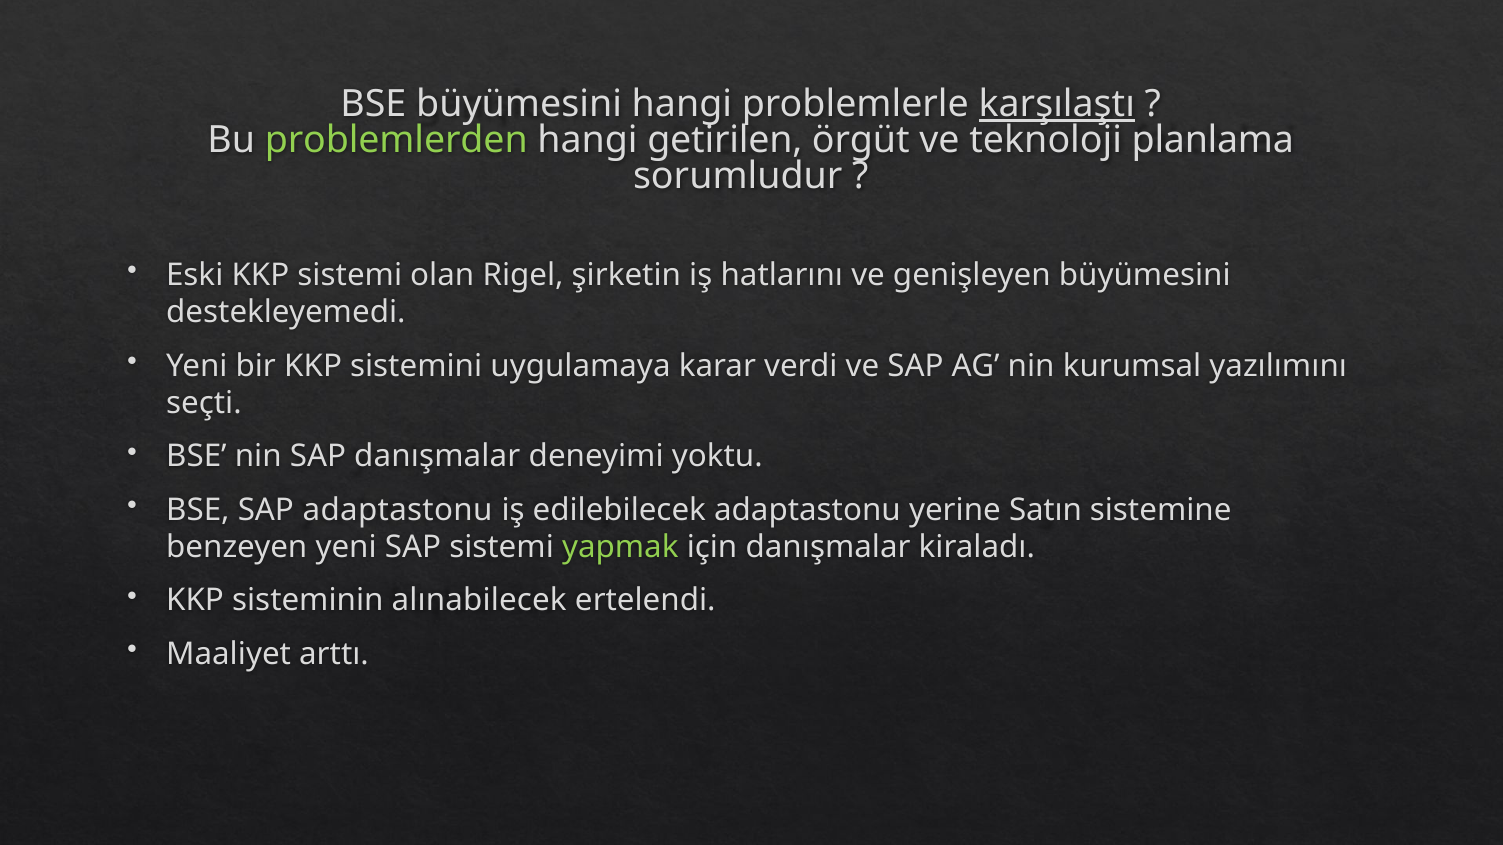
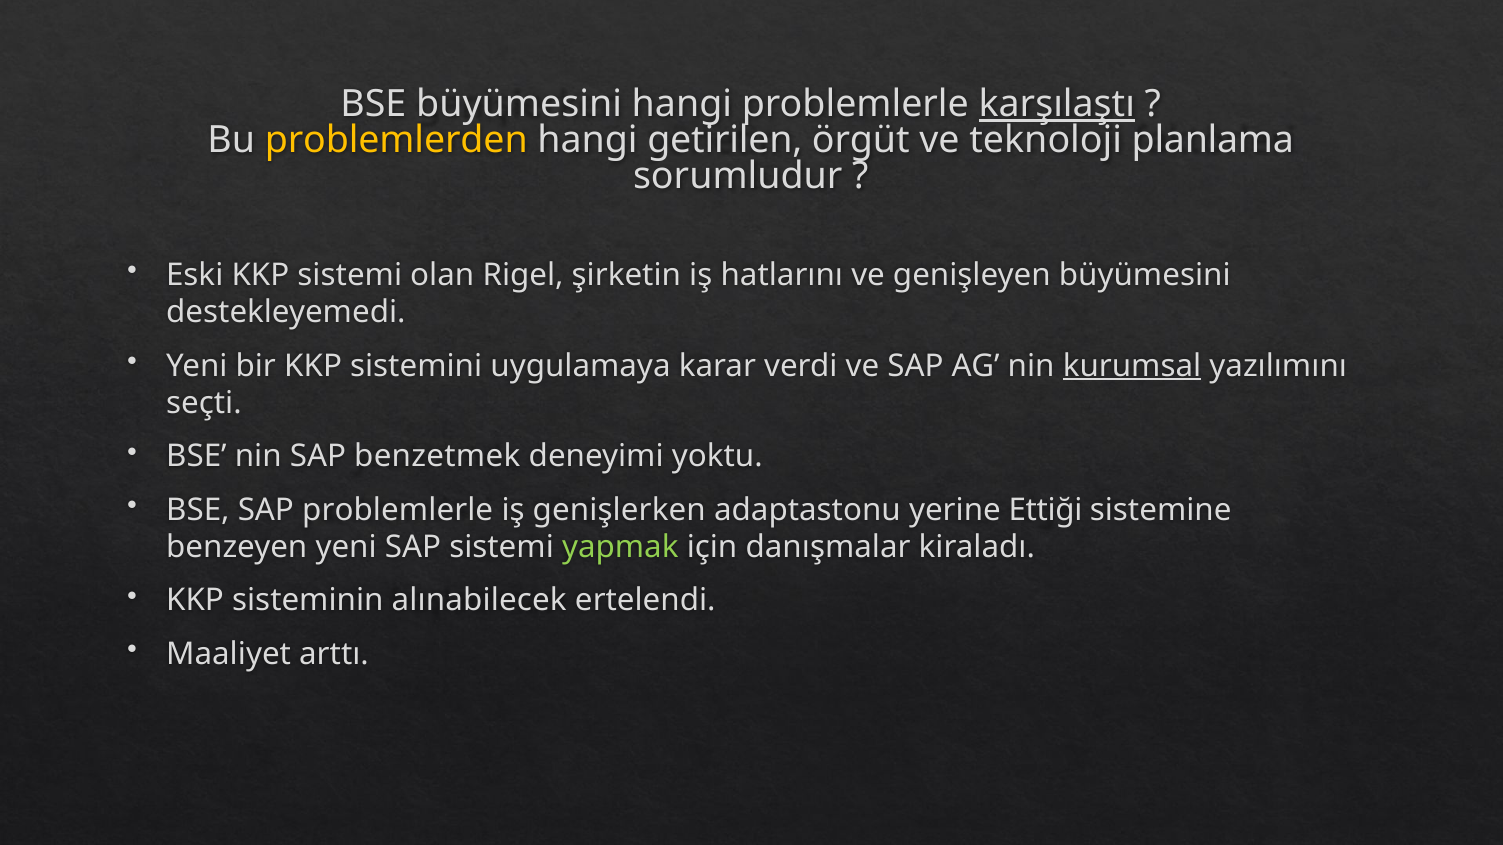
problemlerden colour: light green -> yellow
kurumsal underline: none -> present
SAP danışmalar: danışmalar -> benzetmek
SAP adaptastonu: adaptastonu -> problemlerle
edilebilecek: edilebilecek -> genişlerken
Satın: Satın -> Ettiği
